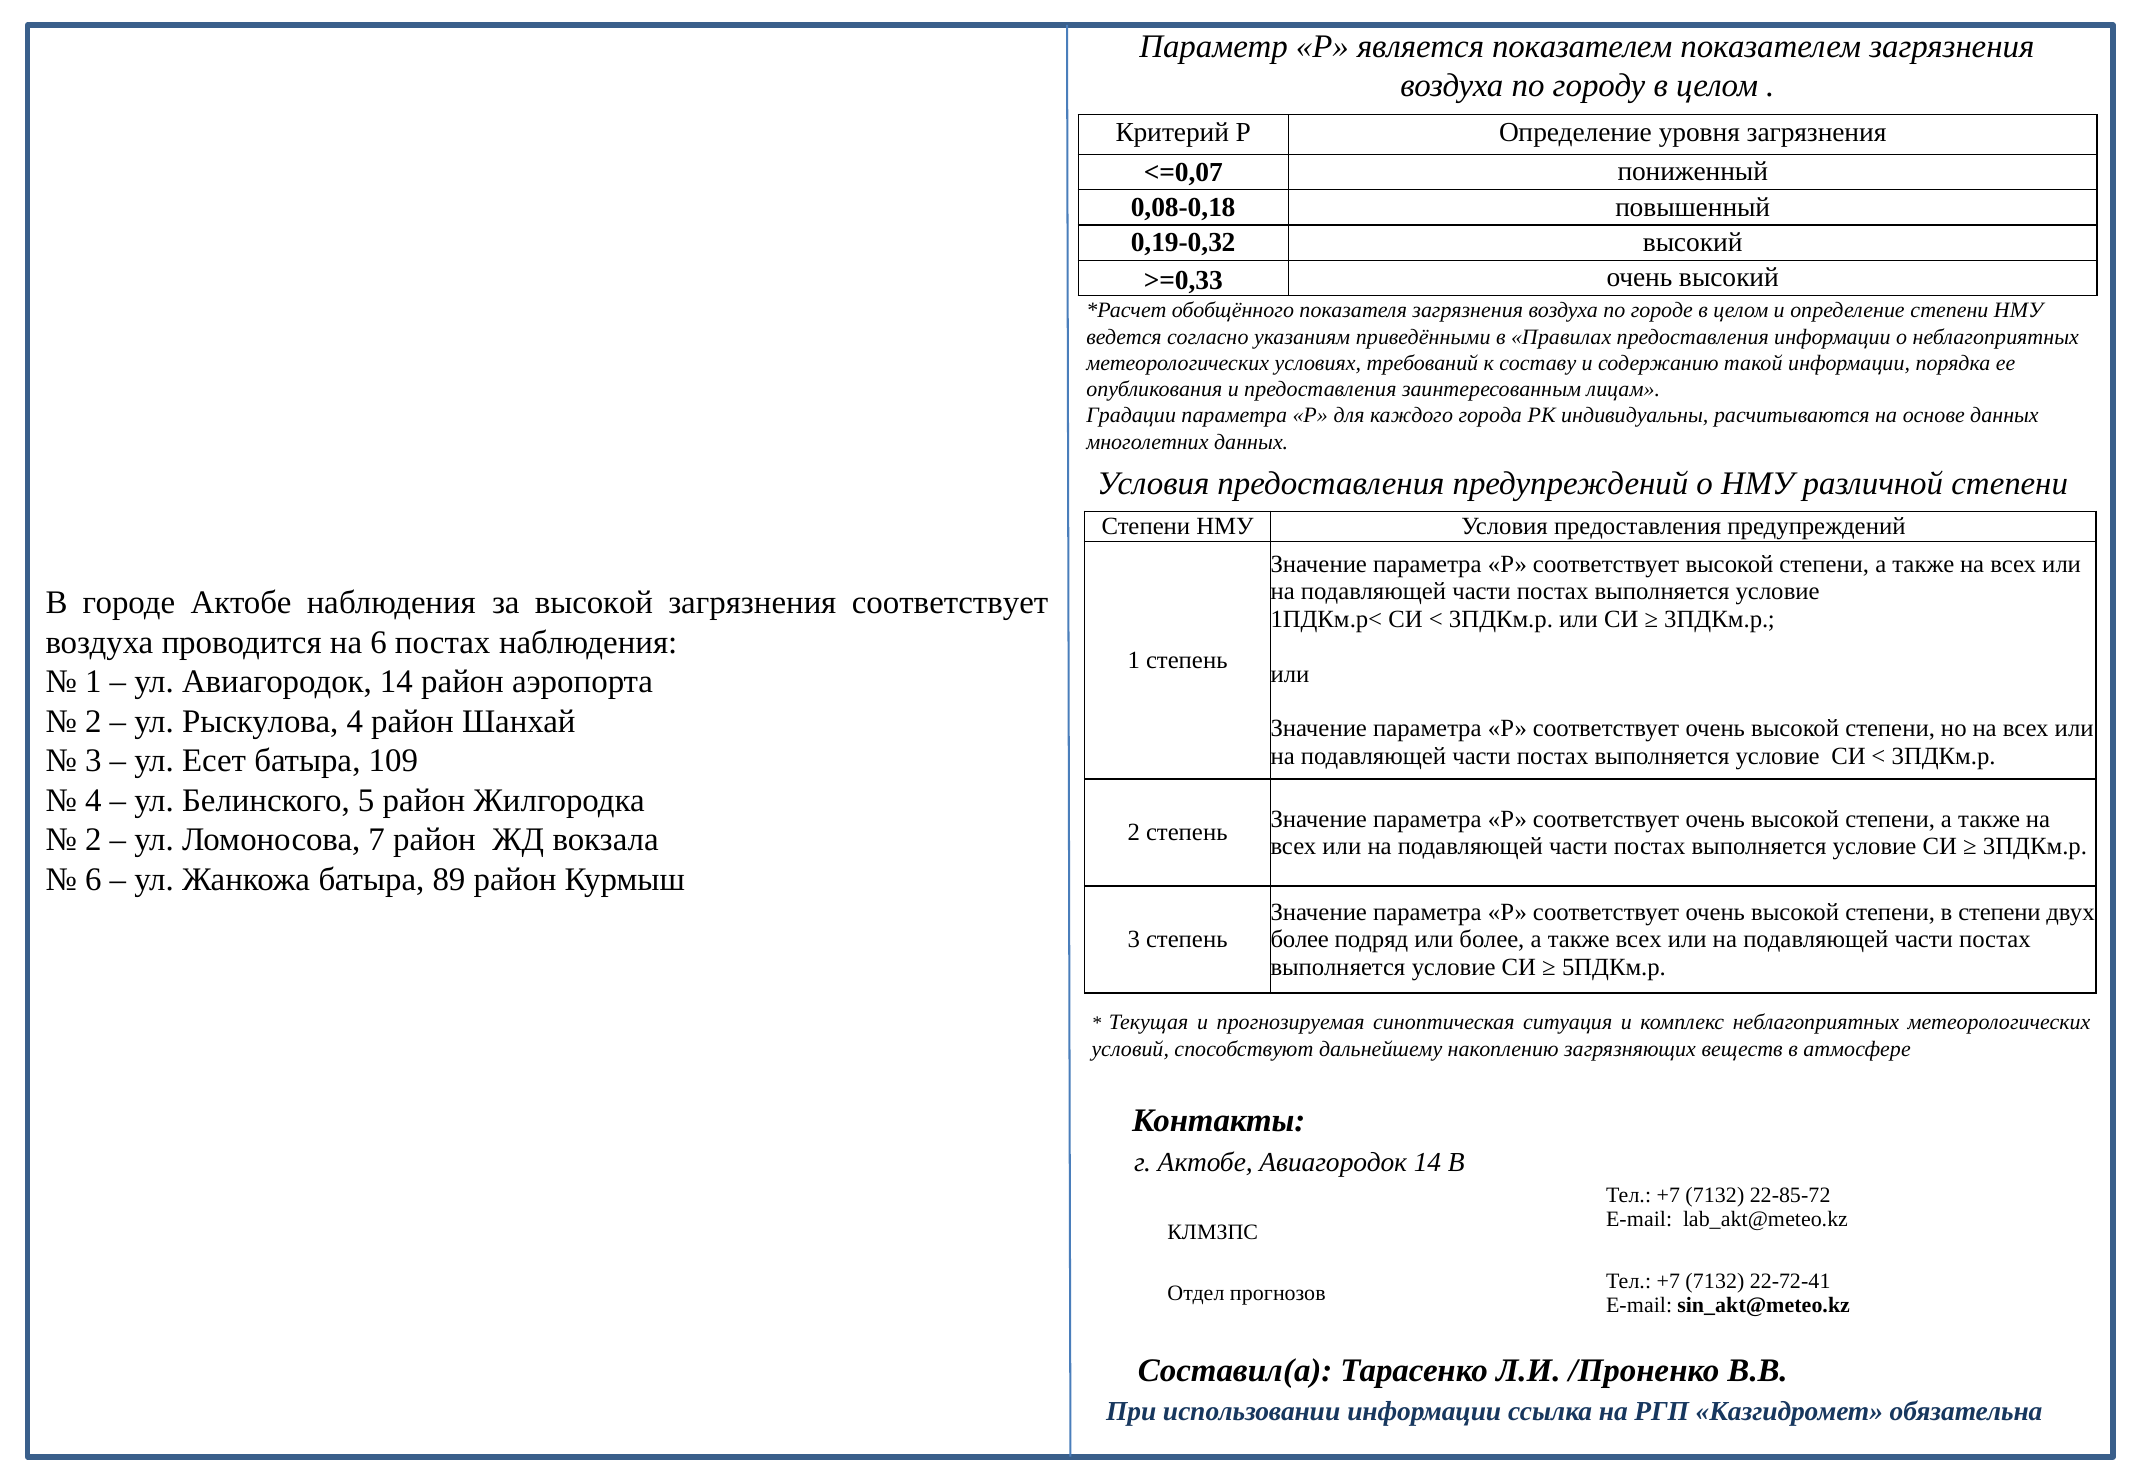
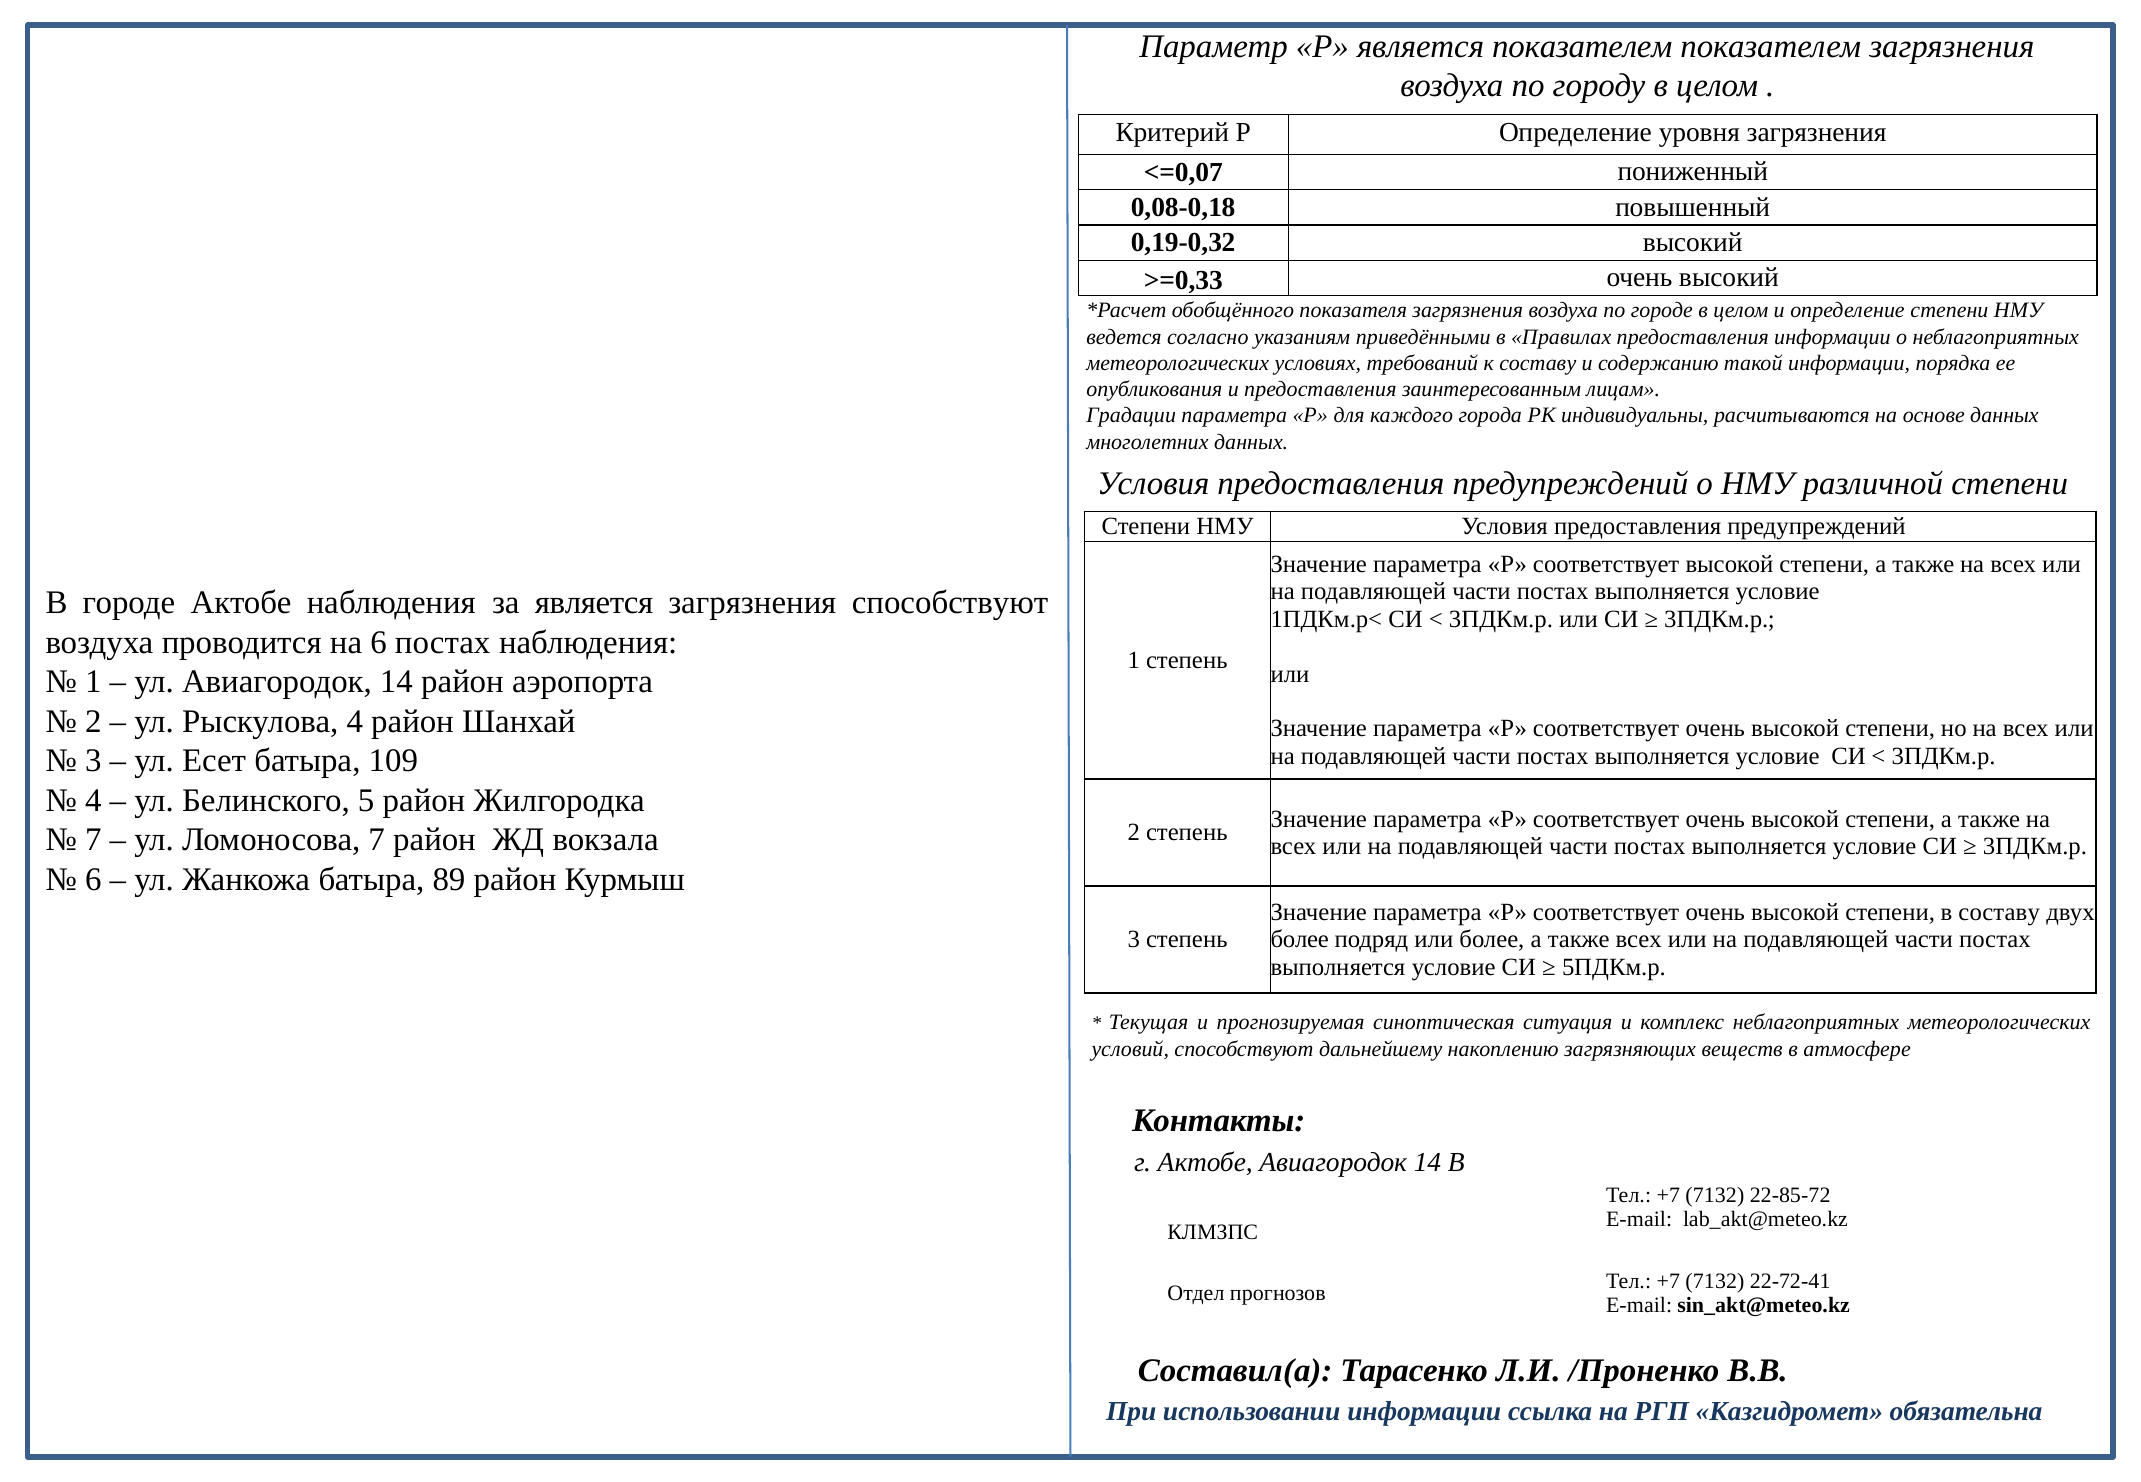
за высокой: высокой -> является
загрязнения соответствует: соответствует -> способствуют
2 at (93, 840): 2 -> 7
в степени: степени -> составу
